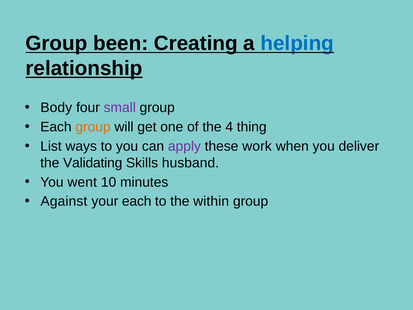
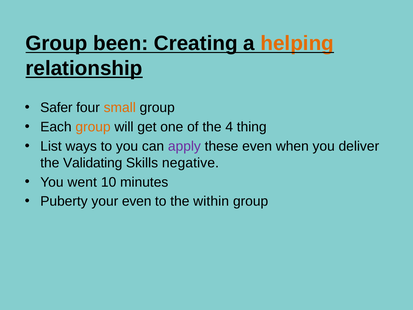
helping colour: blue -> orange
Body: Body -> Safer
small colour: purple -> orange
these work: work -> even
husband: husband -> negative
Against: Against -> Puberty
your each: each -> even
